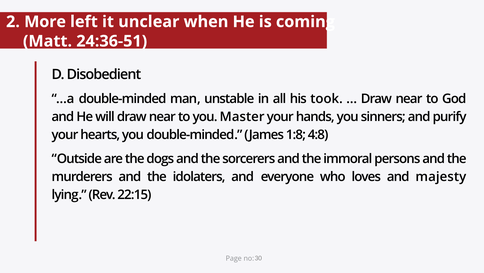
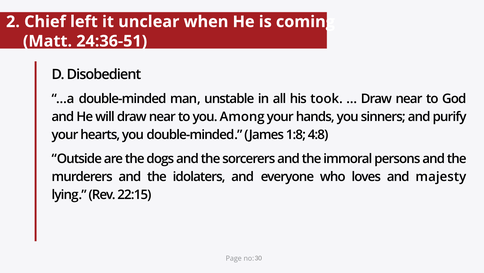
More: More -> Chief
Master: Master -> Among
